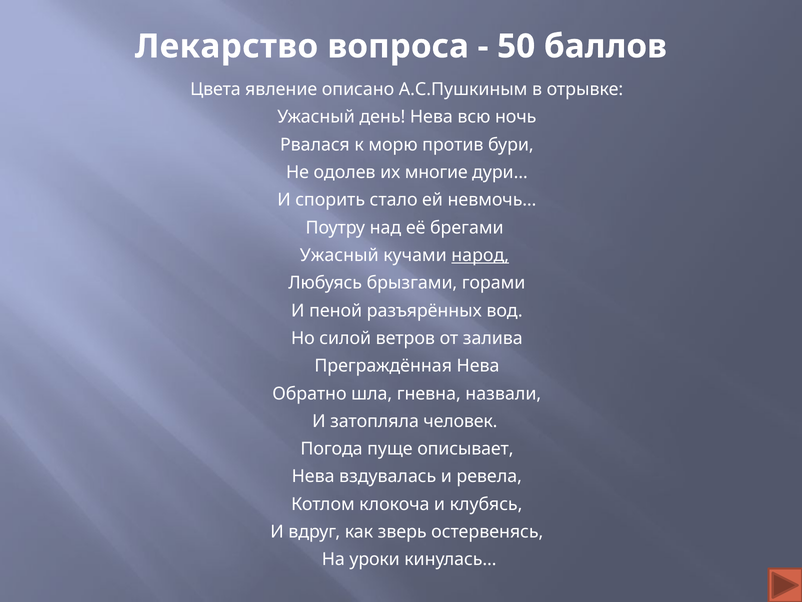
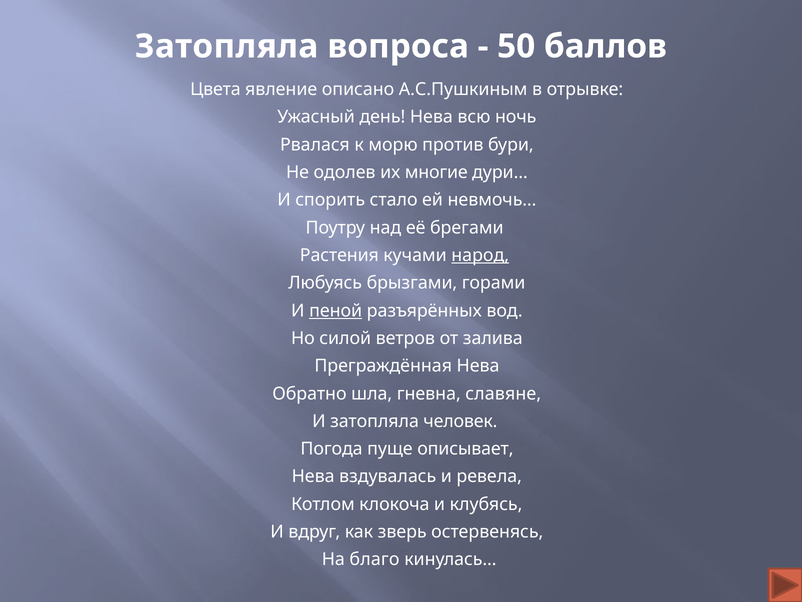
Лекарство at (227, 46): Лекарство -> Затопляла
Ужасный at (339, 255): Ужасный -> Растения
пеной underline: none -> present
назвали: назвали -> славяне
уроки: уроки -> благо
